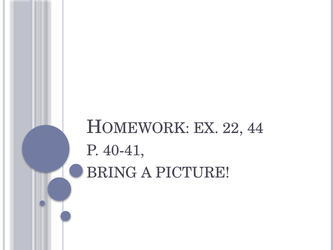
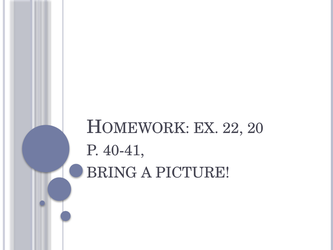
44: 44 -> 20
